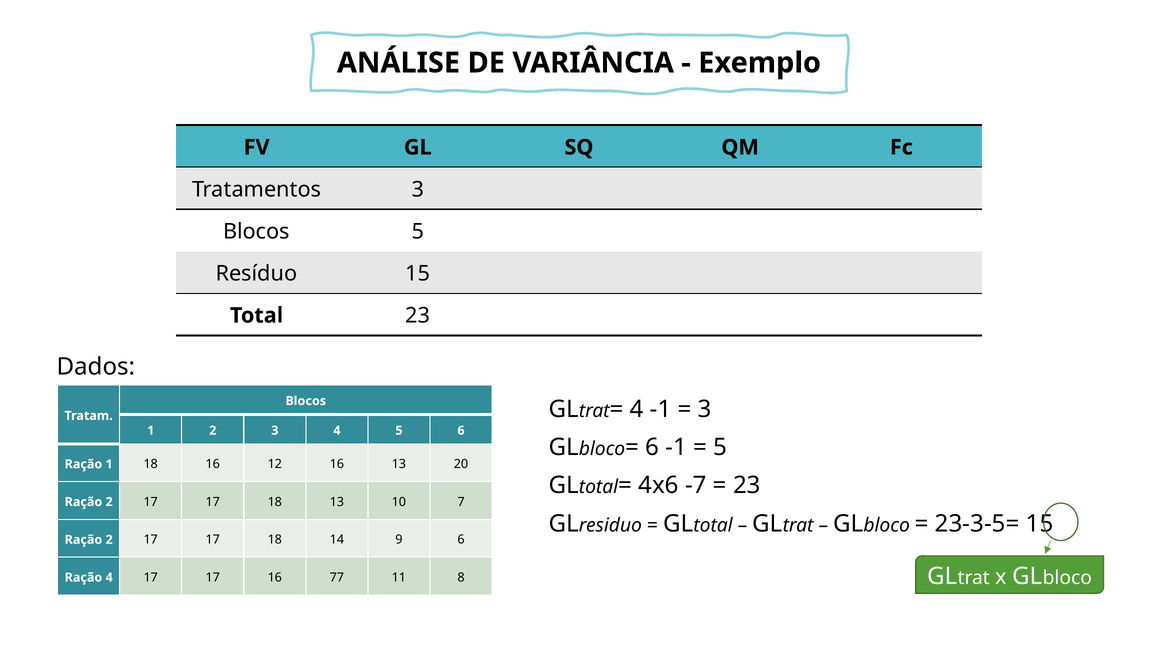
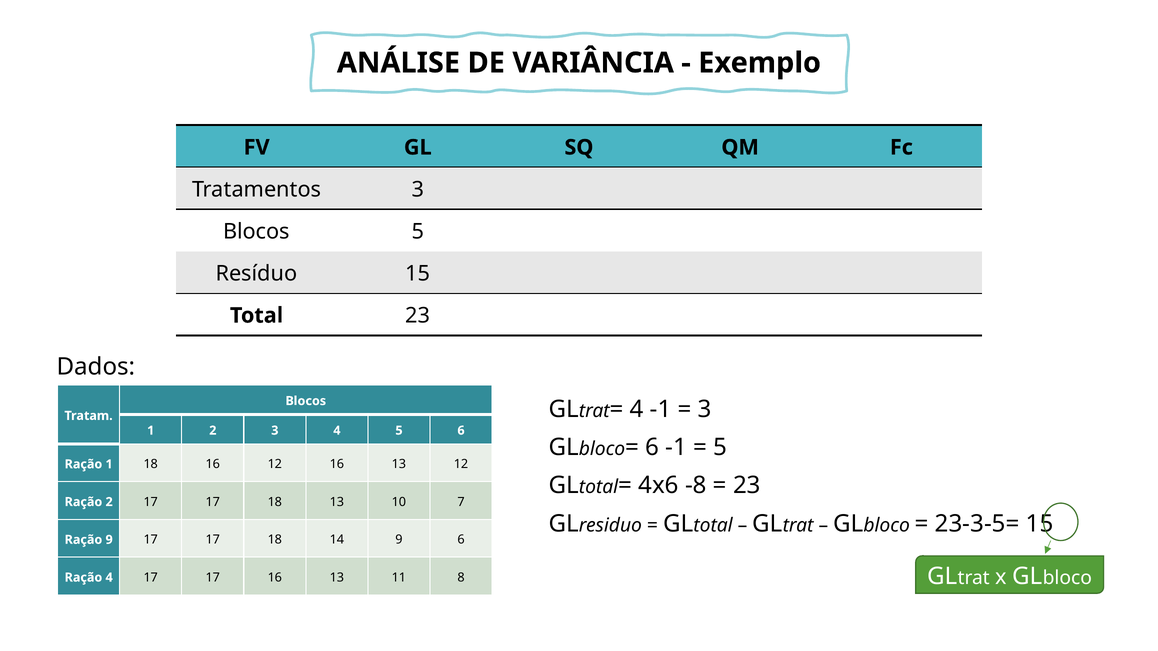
13 20: 20 -> 12
-7: -7 -> -8
2 at (109, 540): 2 -> 9
17 16 77: 77 -> 13
